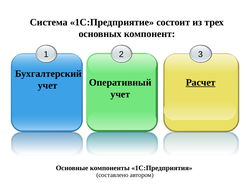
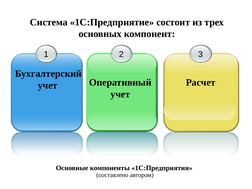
Расчет underline: present -> none
